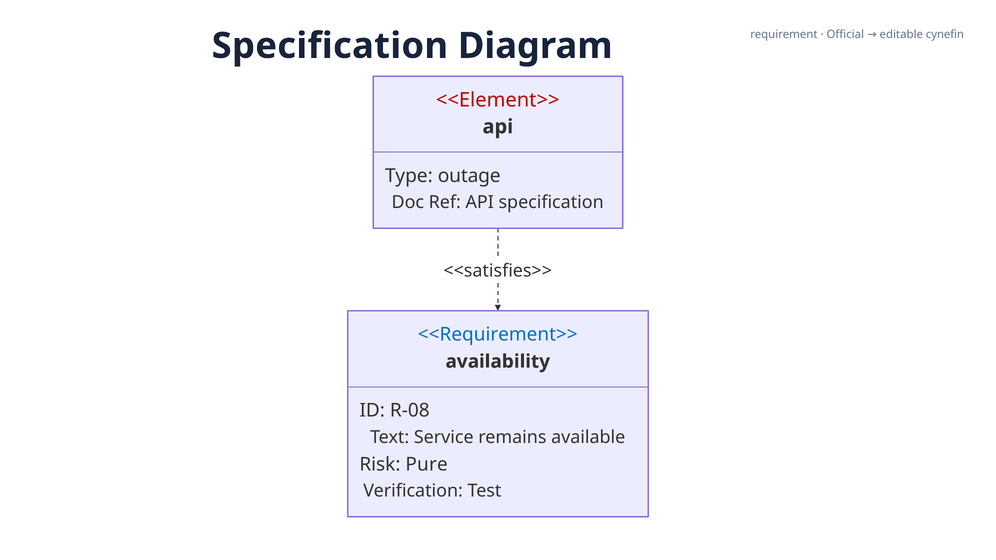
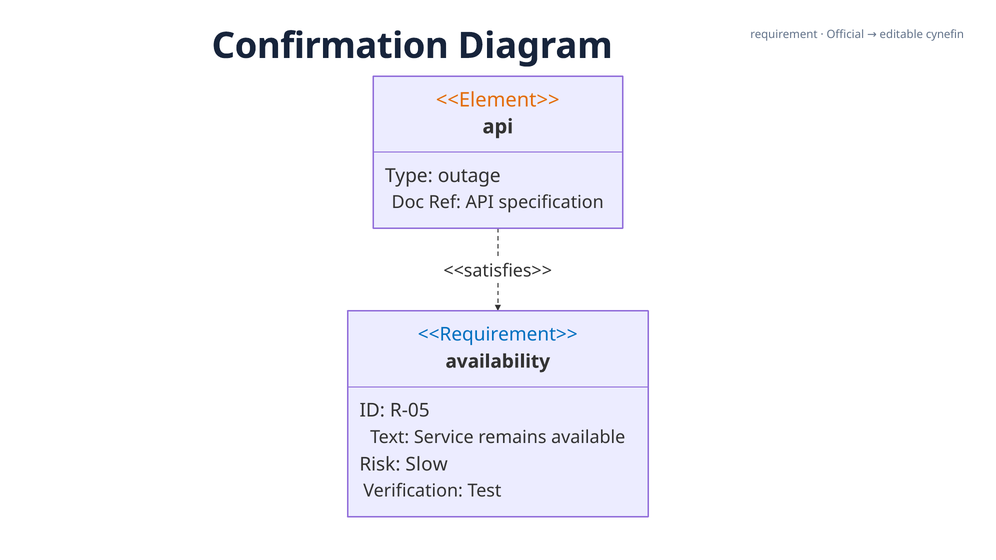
Specification at (330, 46): Specification -> Confirmation
<<Element>> colour: red -> orange
R-08: R-08 -> R-05
Pure: Pure -> Slow
